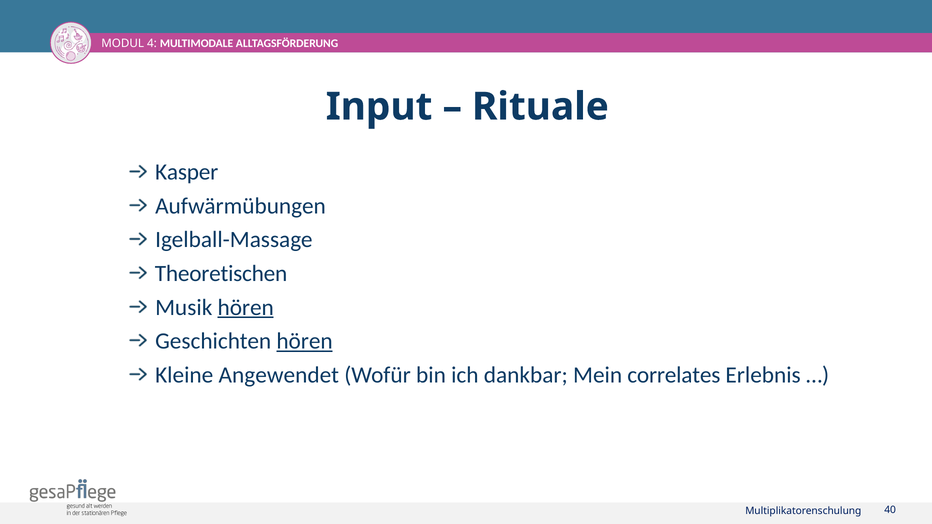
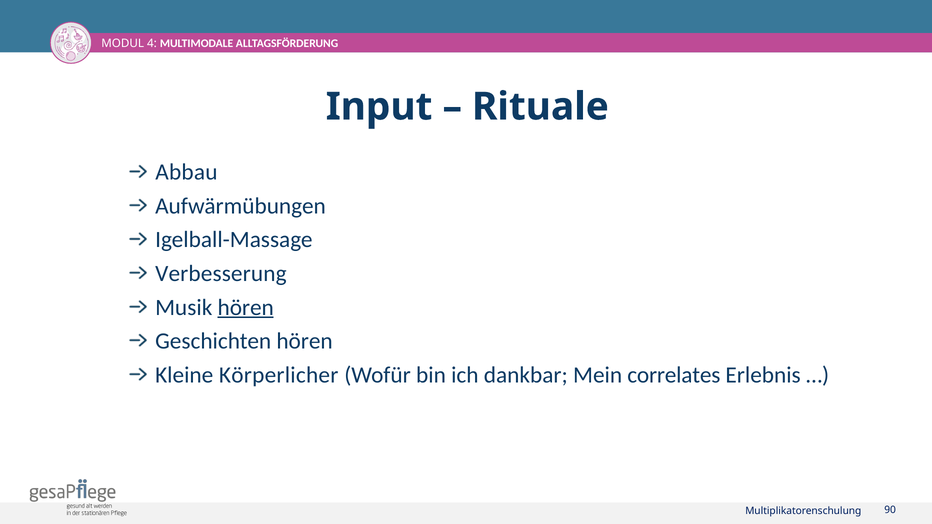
Kasper: Kasper -> Abbau
Theoretischen: Theoretischen -> Verbesserung
hören at (305, 341) underline: present -> none
Angewendet: Angewendet -> Körperlicher
40: 40 -> 90
